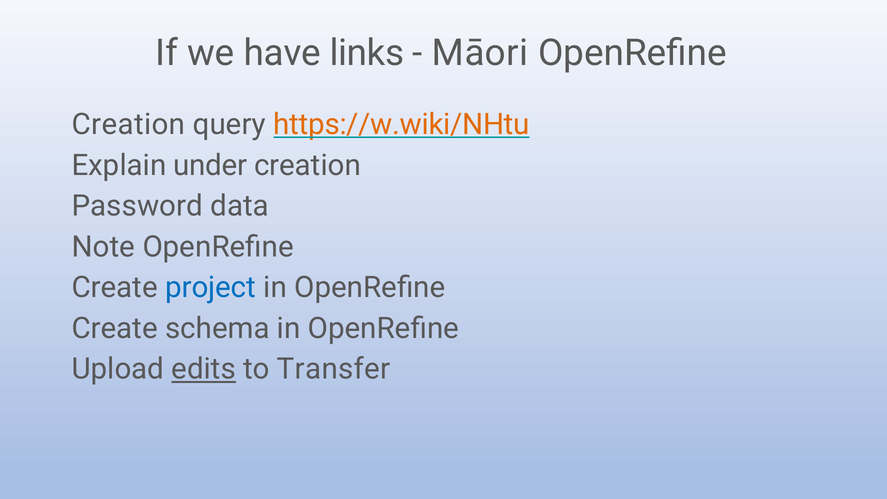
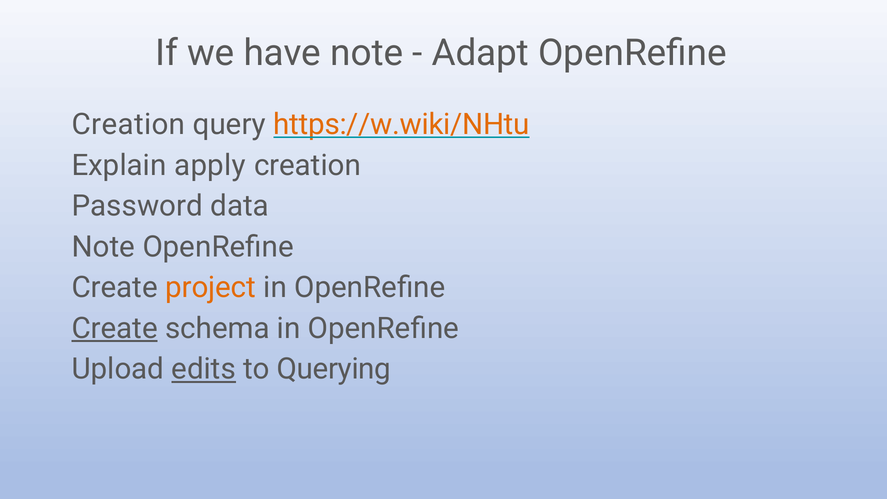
have links: links -> note
Māori: Māori -> Adapt
under: under -> apply
project colour: blue -> orange
Create at (115, 328) underline: none -> present
Transfer: Transfer -> Querying
